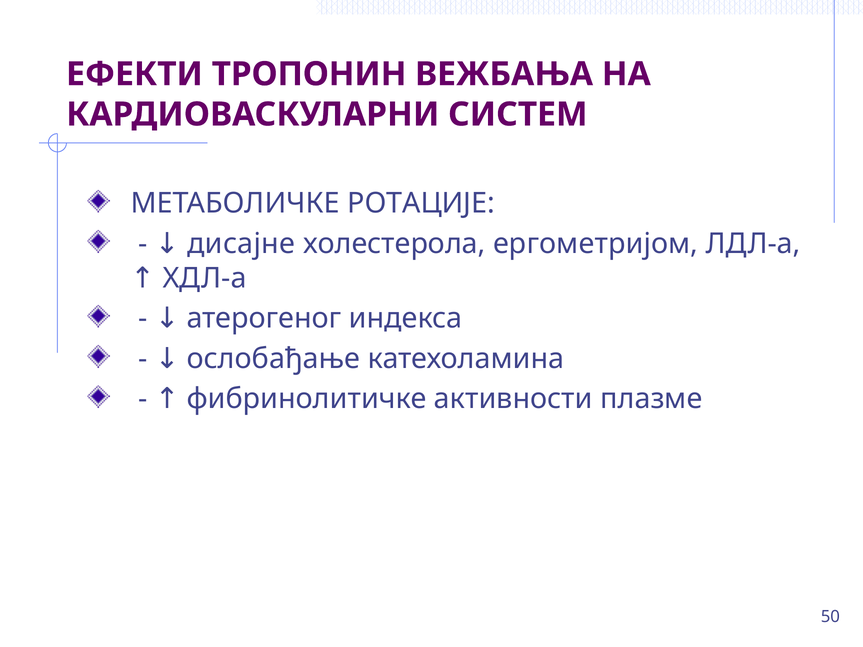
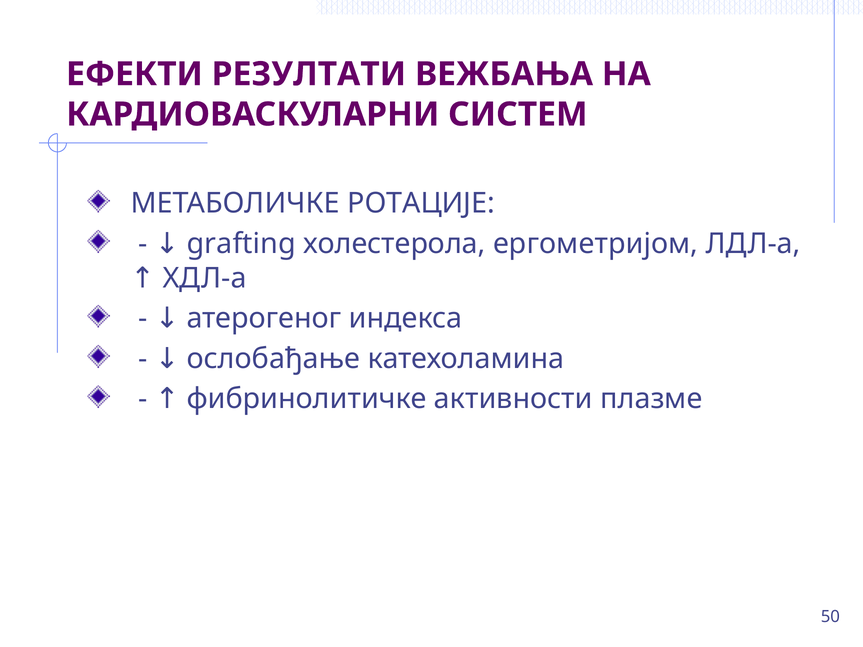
ТРОПОНИН: ТРОПОНИН -> РЕЗУЛТАТИ
дисајне: дисајне -> grafting
